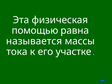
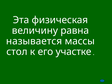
помощью: помощью -> величину
тока: тока -> стол
